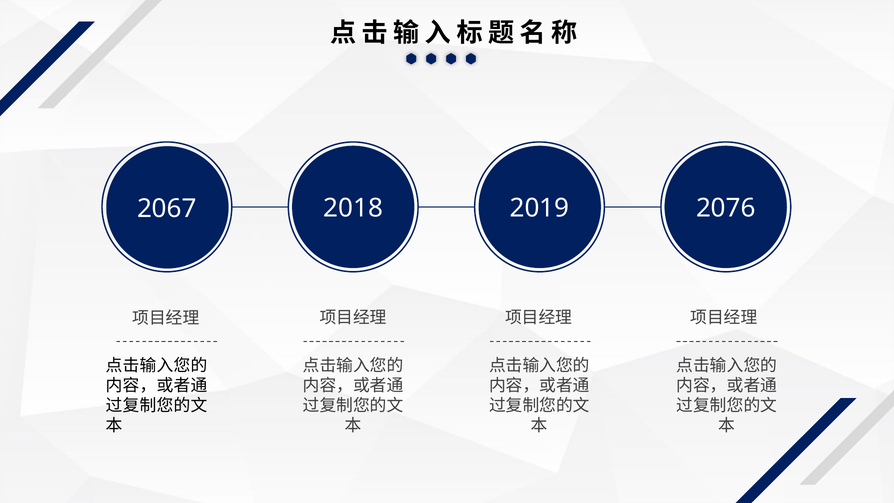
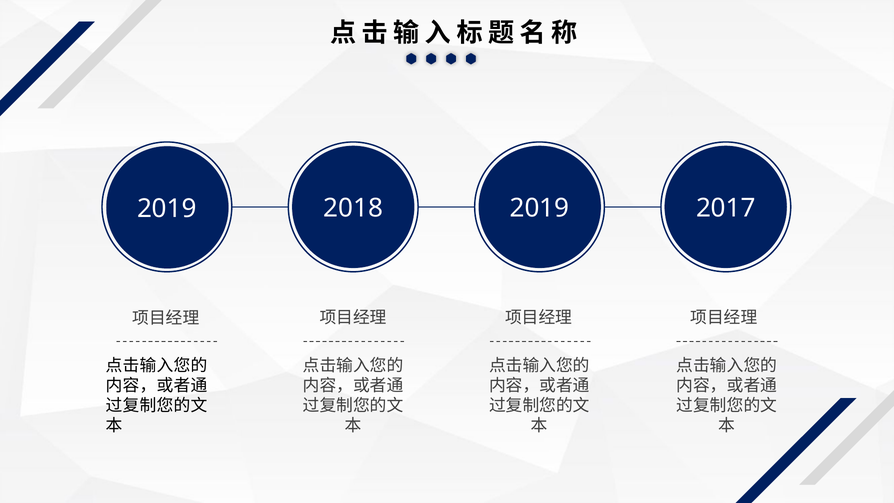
2067 at (167, 208): 2067 -> 2019
2076: 2076 -> 2017
